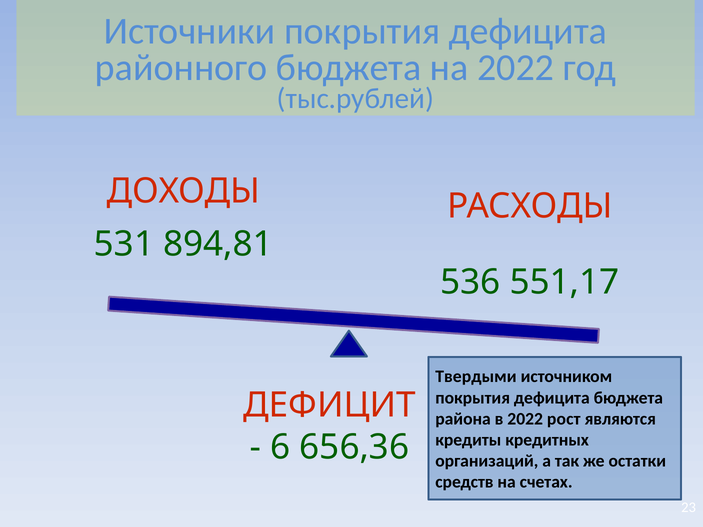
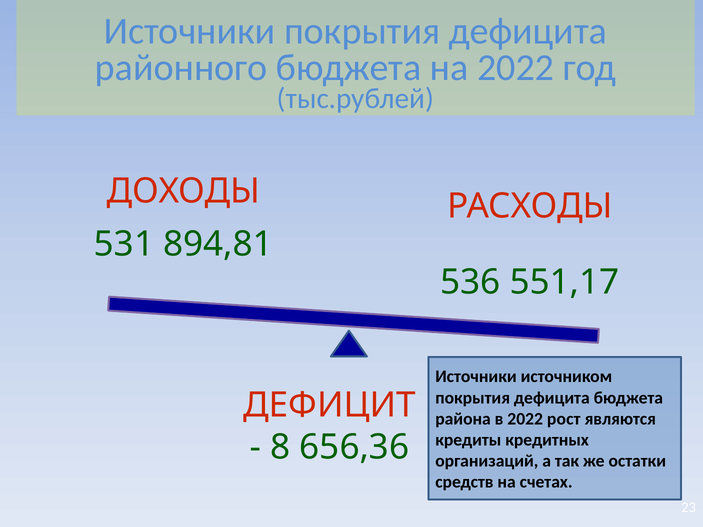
Твердыми at (476, 377): Твердыми -> Источники
6: 6 -> 8
